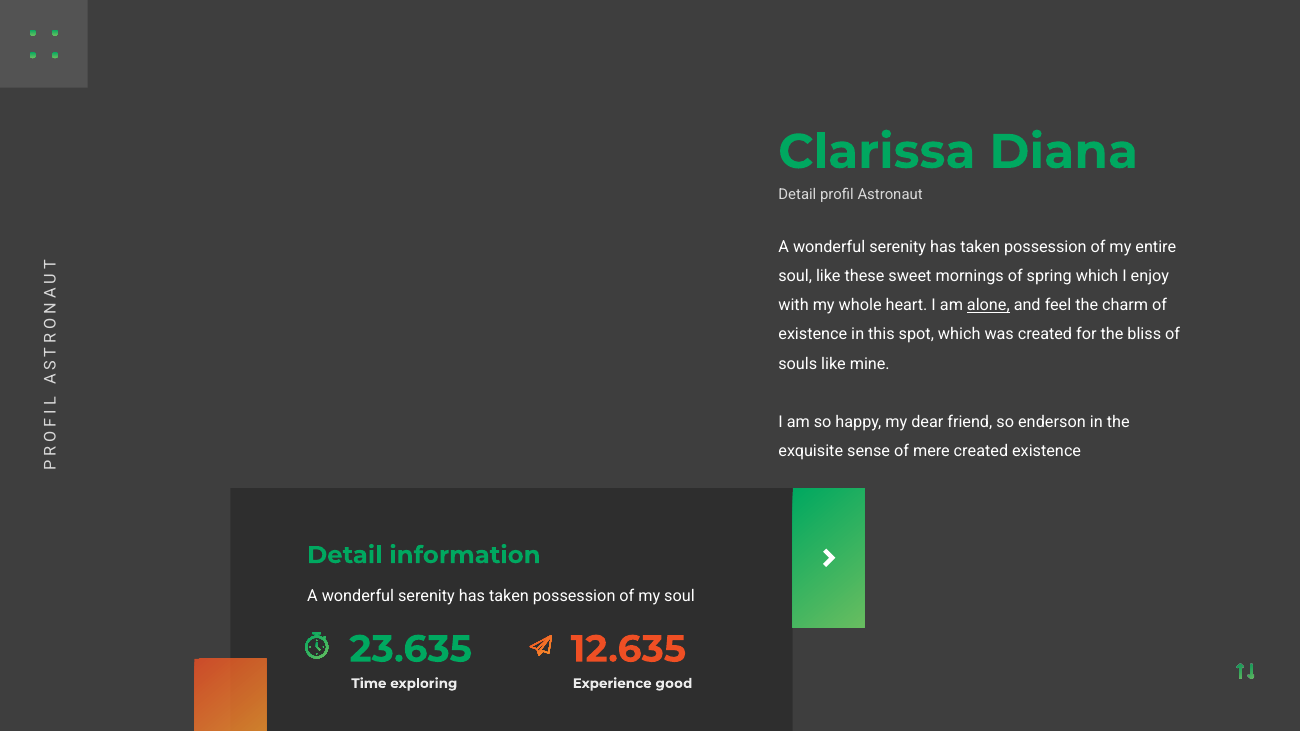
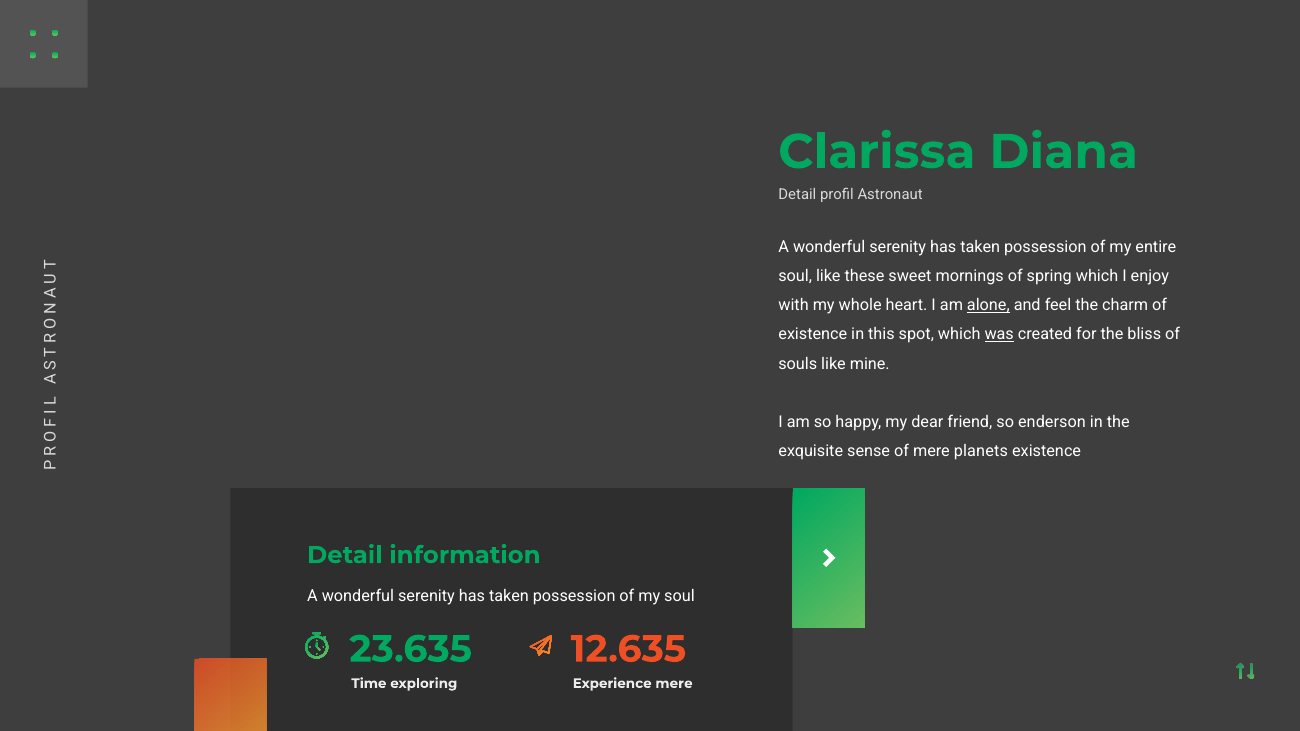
was underline: none -> present
created at (981, 452): created -> planets
Experience good: good -> mere
